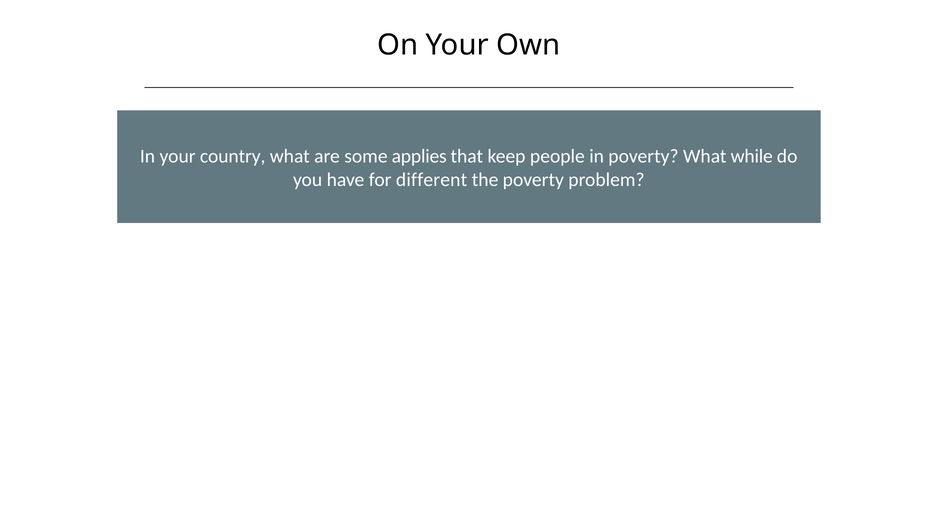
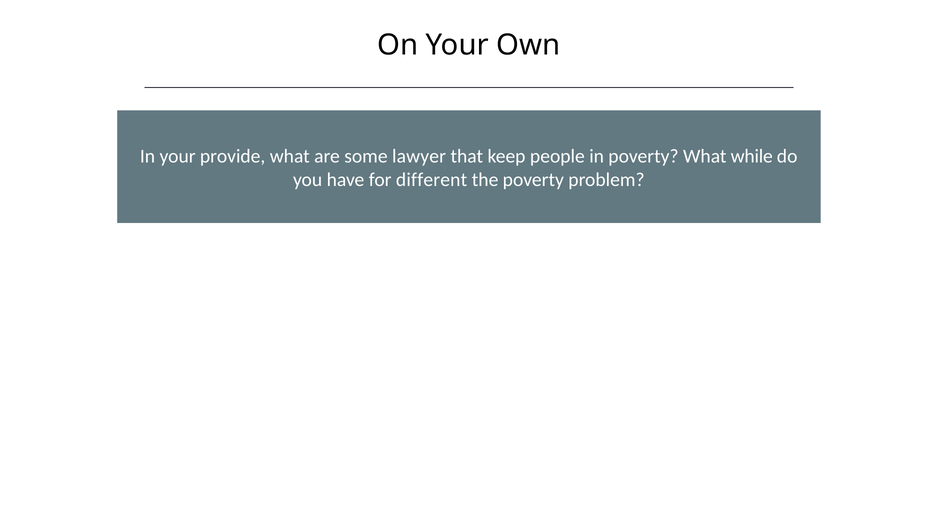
country: country -> provide
applies: applies -> lawyer
